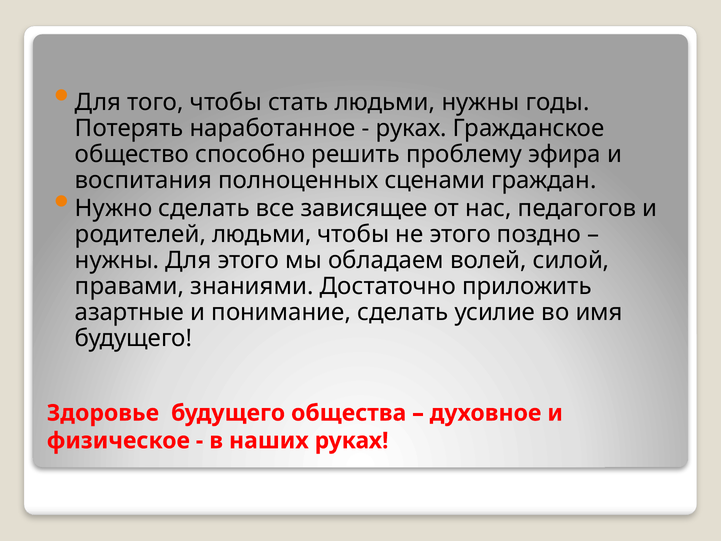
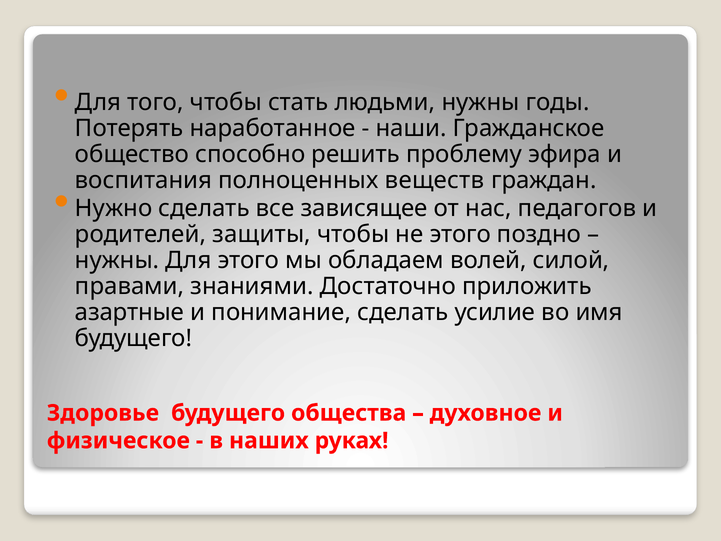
руках at (411, 128): руках -> наши
сценами: сценами -> веществ
родителей людьми: людьми -> защиты
